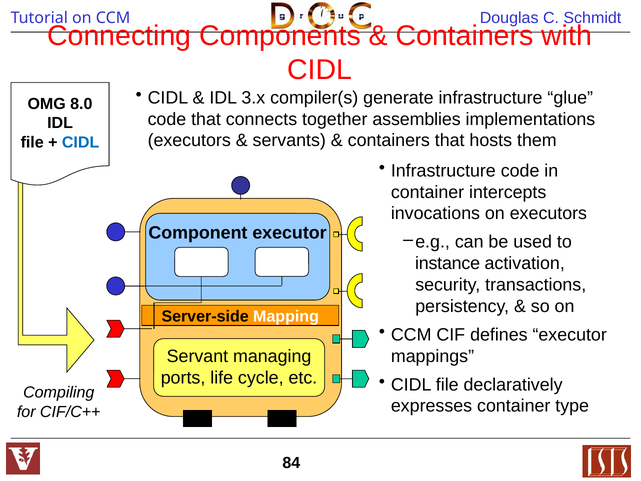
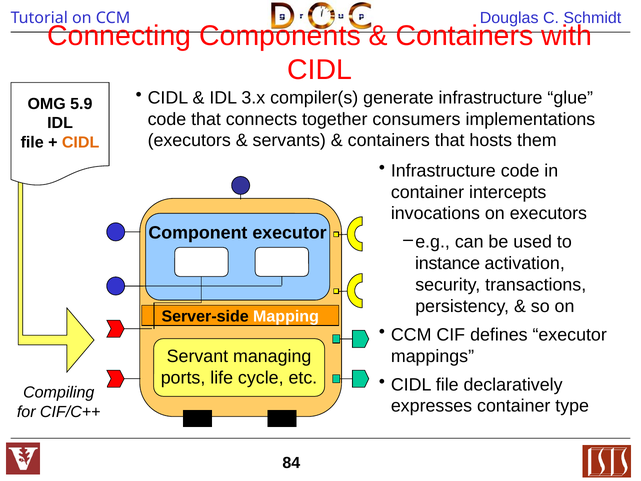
8.0: 8.0 -> 5.9
assemblies: assemblies -> consumers
CIDL at (81, 142) colour: blue -> orange
